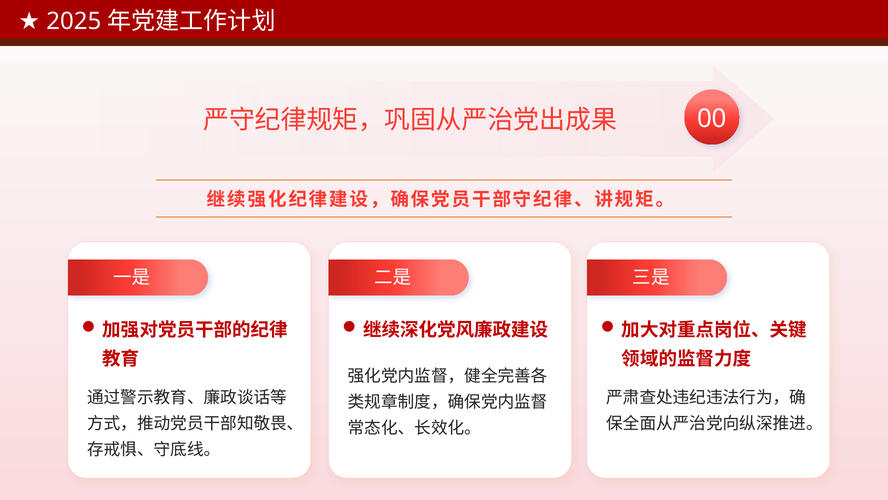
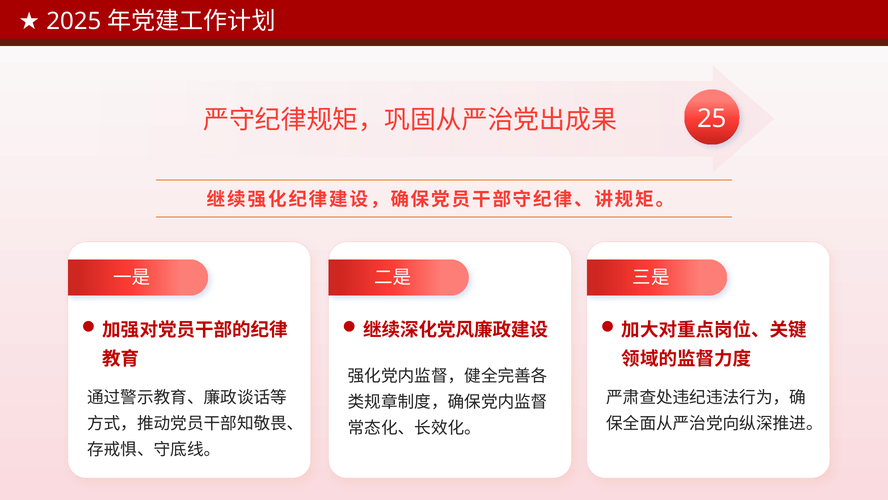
00: 00 -> 25
